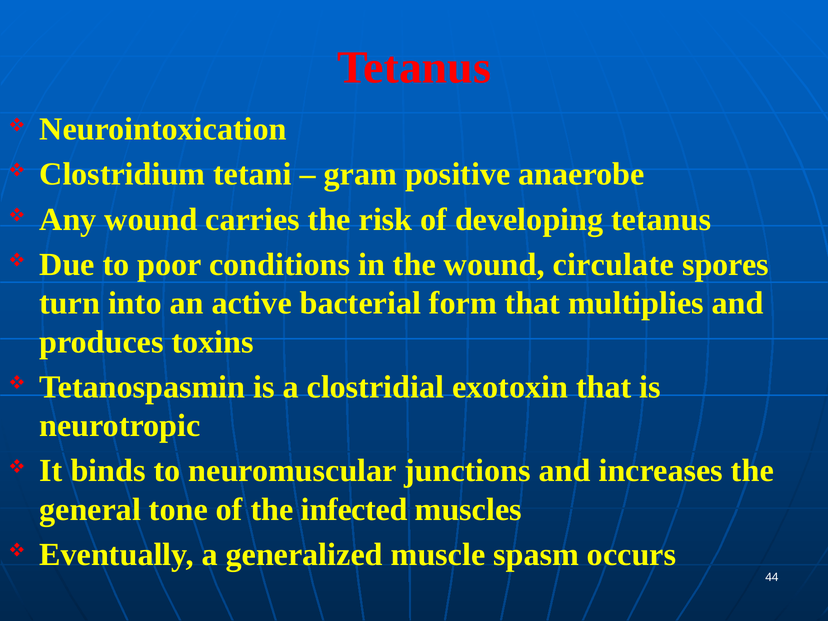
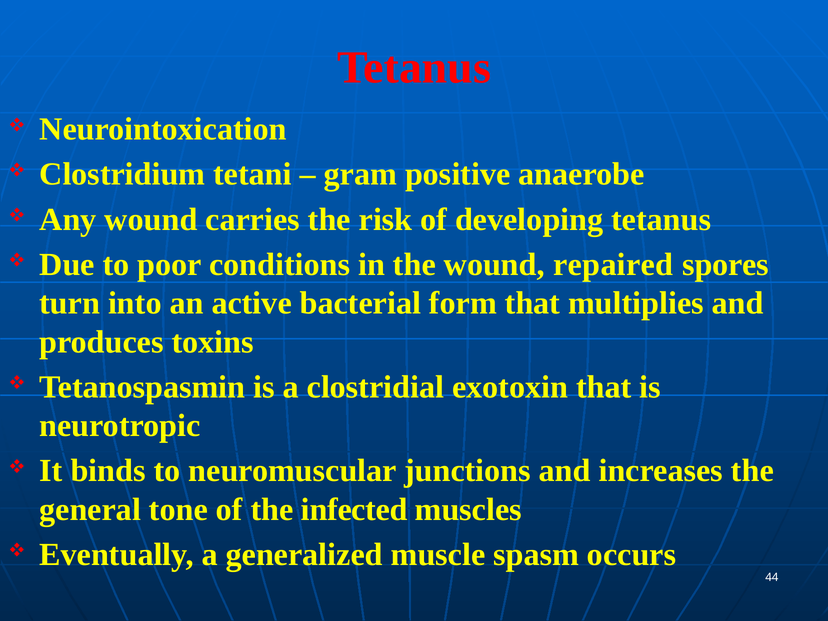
circulate: circulate -> repaired
